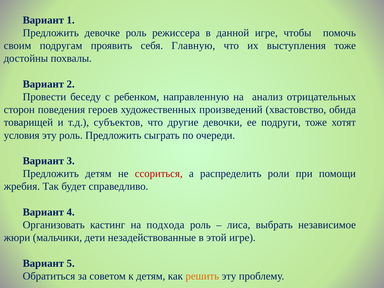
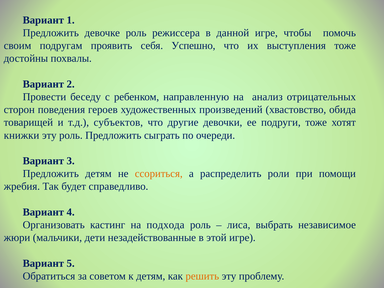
Главную: Главную -> Успешно
условия: условия -> книжки
ссориться colour: red -> orange
